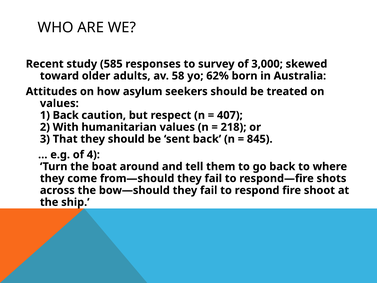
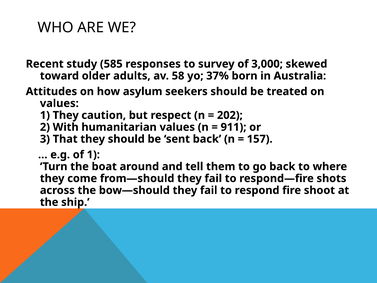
62%: 62% -> 37%
1 Back: Back -> They
407: 407 -> 202
218: 218 -> 911
845: 845 -> 157
of 4: 4 -> 1
